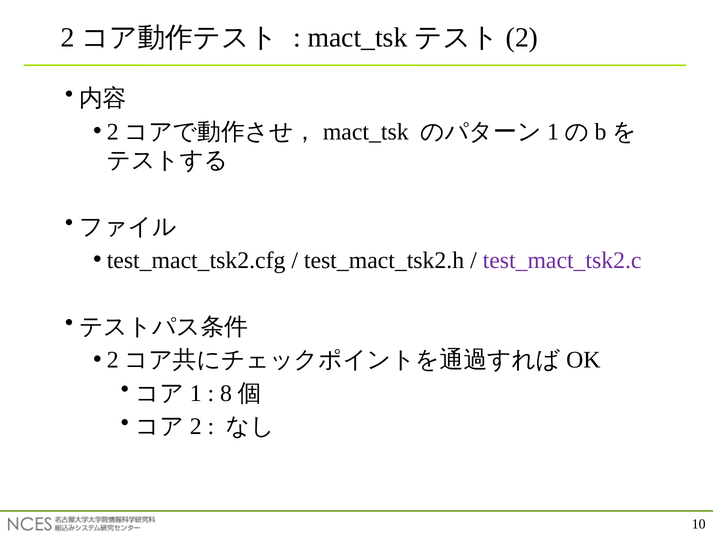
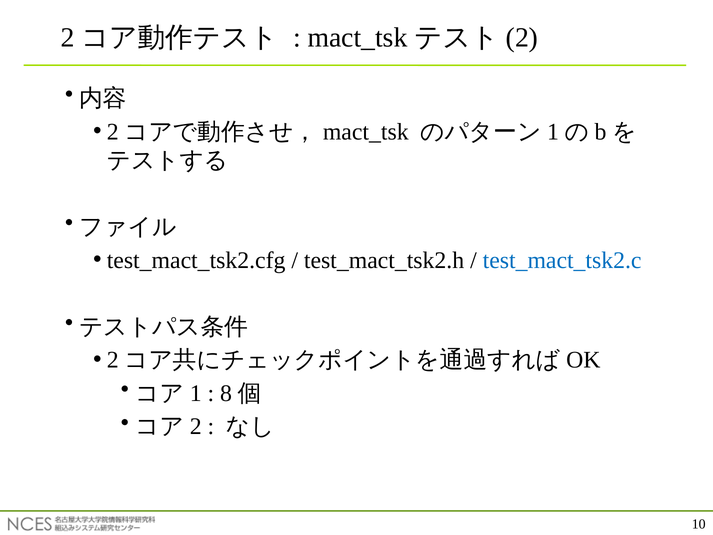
test_mact_tsk2.c colour: purple -> blue
